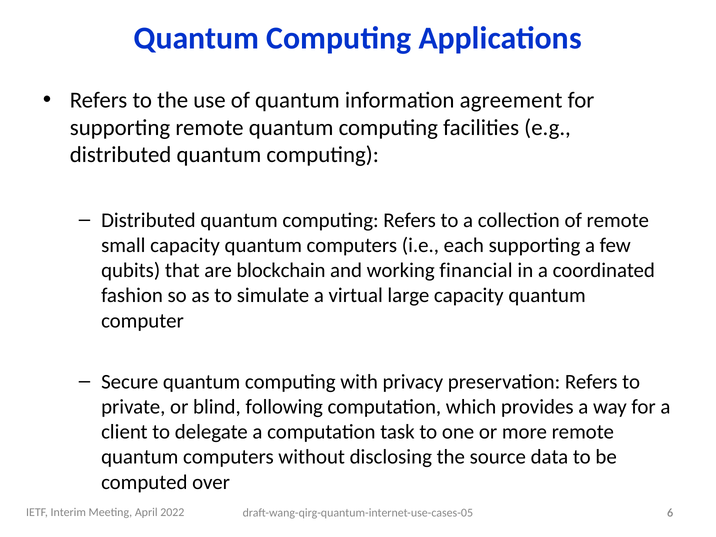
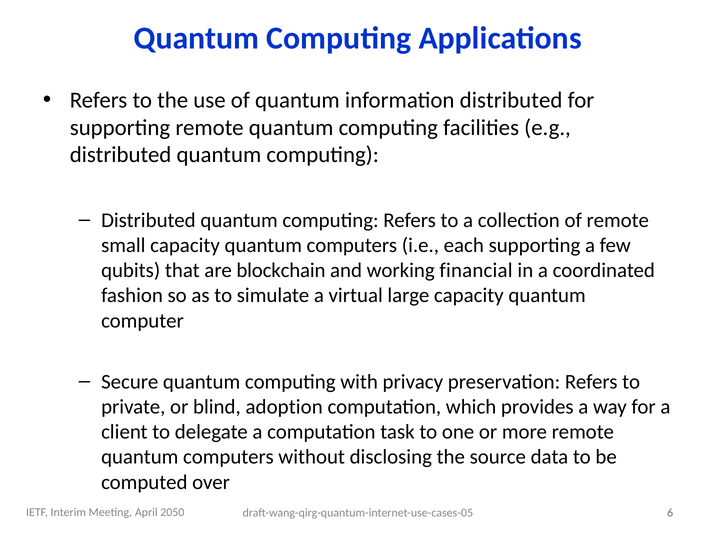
information agreement: agreement -> distributed
following: following -> adoption
2022: 2022 -> 2050
